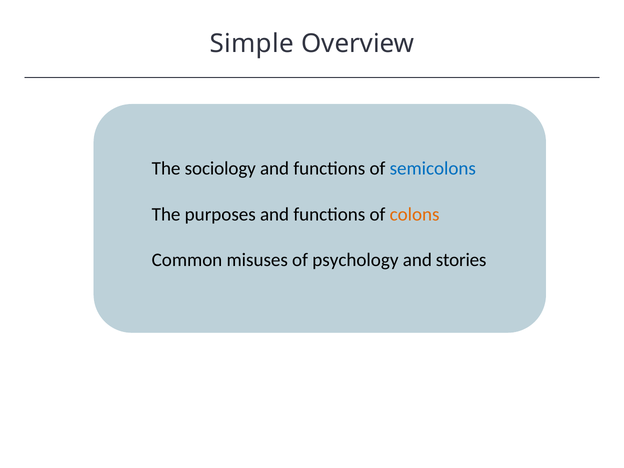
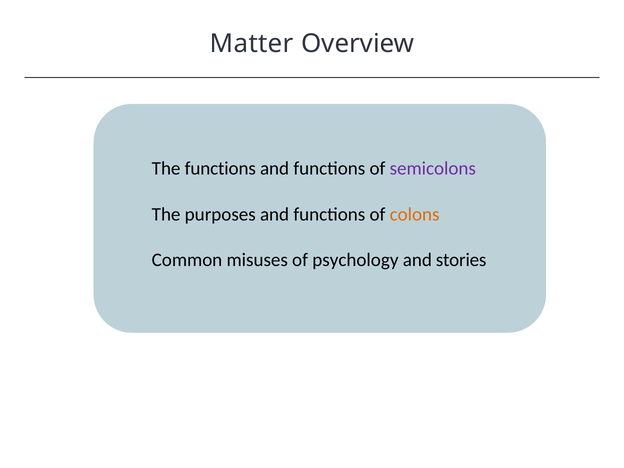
Simple: Simple -> Matter
The sociology: sociology -> functions
semicolons colour: blue -> purple
